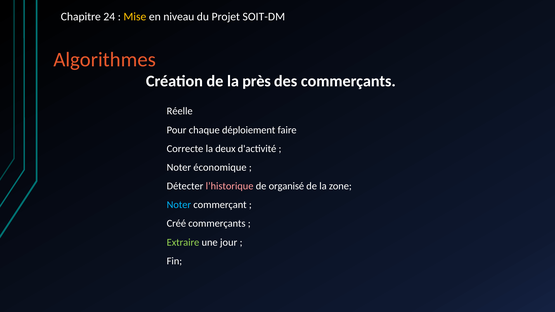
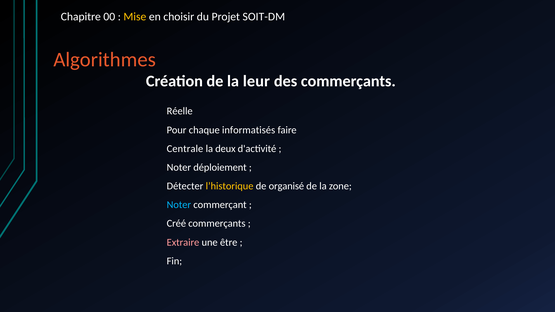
24: 24 -> 00
niveau: niveau -> choisir
près: près -> leur
déploiement: déploiement -> informatisés
Correcte: Correcte -> Centrale
économique: économique -> déploiement
l’historique colour: pink -> yellow
Extraire colour: light green -> pink
jour: jour -> être
